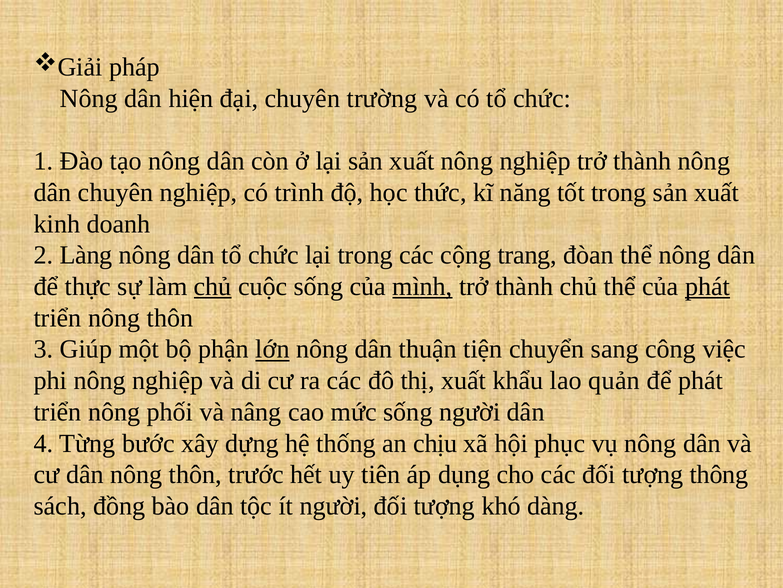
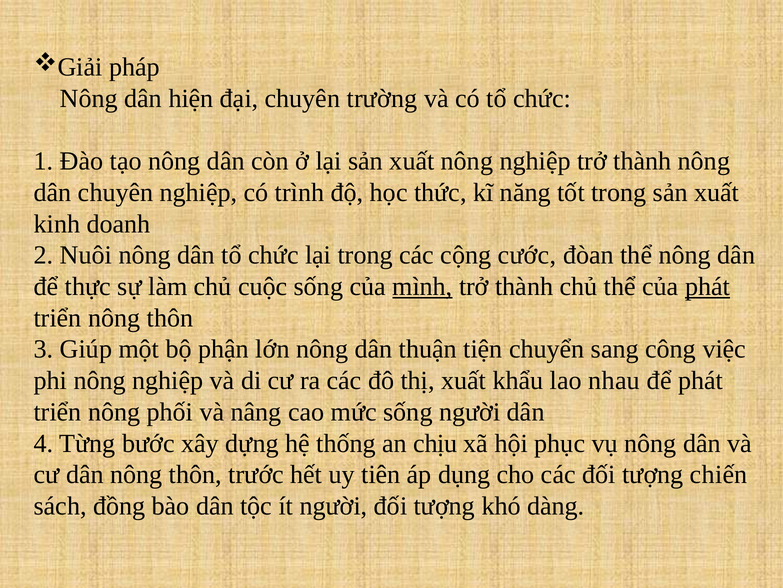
Làng: Làng -> Nuôi
trang: trang -> cước
chủ at (213, 286) underline: present -> none
lớn underline: present -> none
quản: quản -> nhau
thông: thông -> chiến
